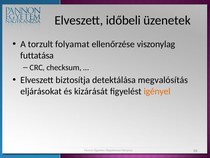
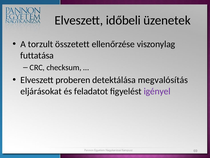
folyamat: folyamat -> összetett
biztosítja: biztosítja -> proberen
kizárását: kizárását -> feladatot
igényel colour: orange -> purple
